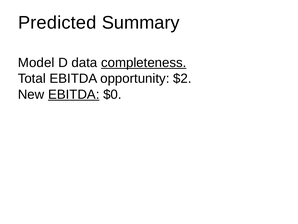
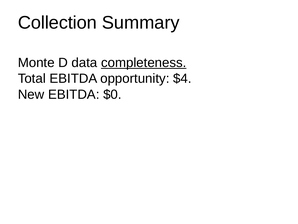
Predicted: Predicted -> Collection
Model: Model -> Monte
$2: $2 -> $4
EBITDA at (74, 94) underline: present -> none
